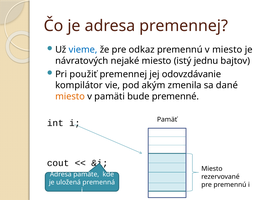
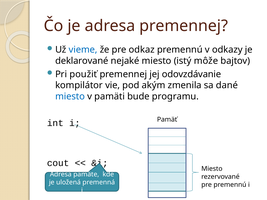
v miesto: miesto -> odkazy
návratových: návratových -> deklarované
jednu: jednu -> môže
miesto at (70, 97) colour: orange -> blue
premenné: premenné -> programu
